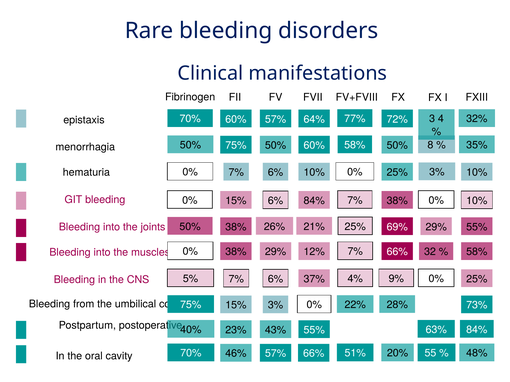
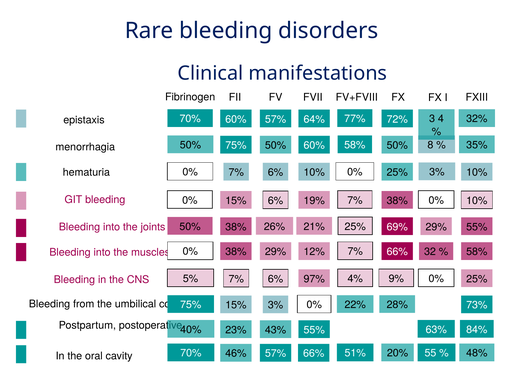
15% 84%: 84% -> 19%
37%: 37% -> 97%
